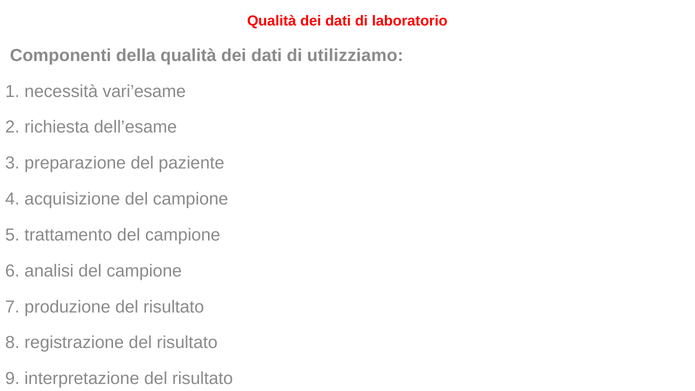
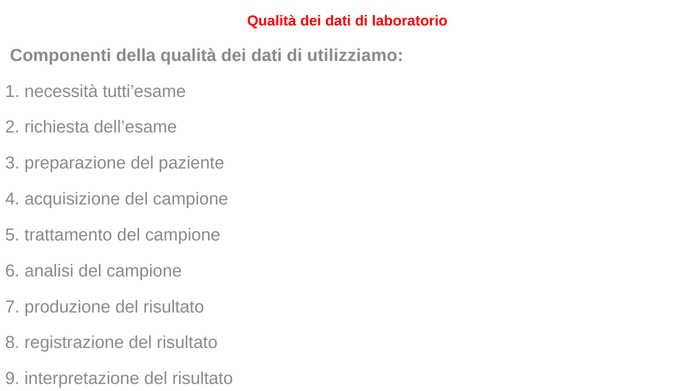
vari’esame: vari’esame -> tutti’esame
